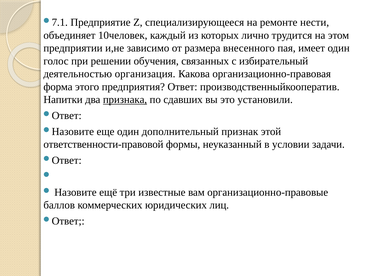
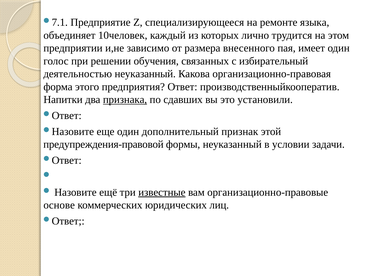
нести: нести -> языка
деятельностью организация: организация -> неуказанный
ответственности-правовой: ответственности-правовой -> предупреждения-правовой
известные underline: none -> present
баллов: баллов -> основе
